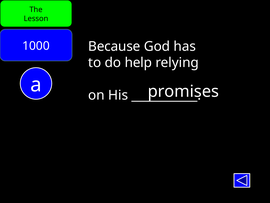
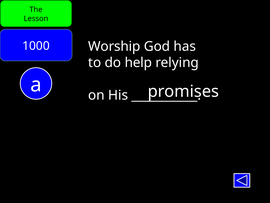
Because: Because -> Worship
